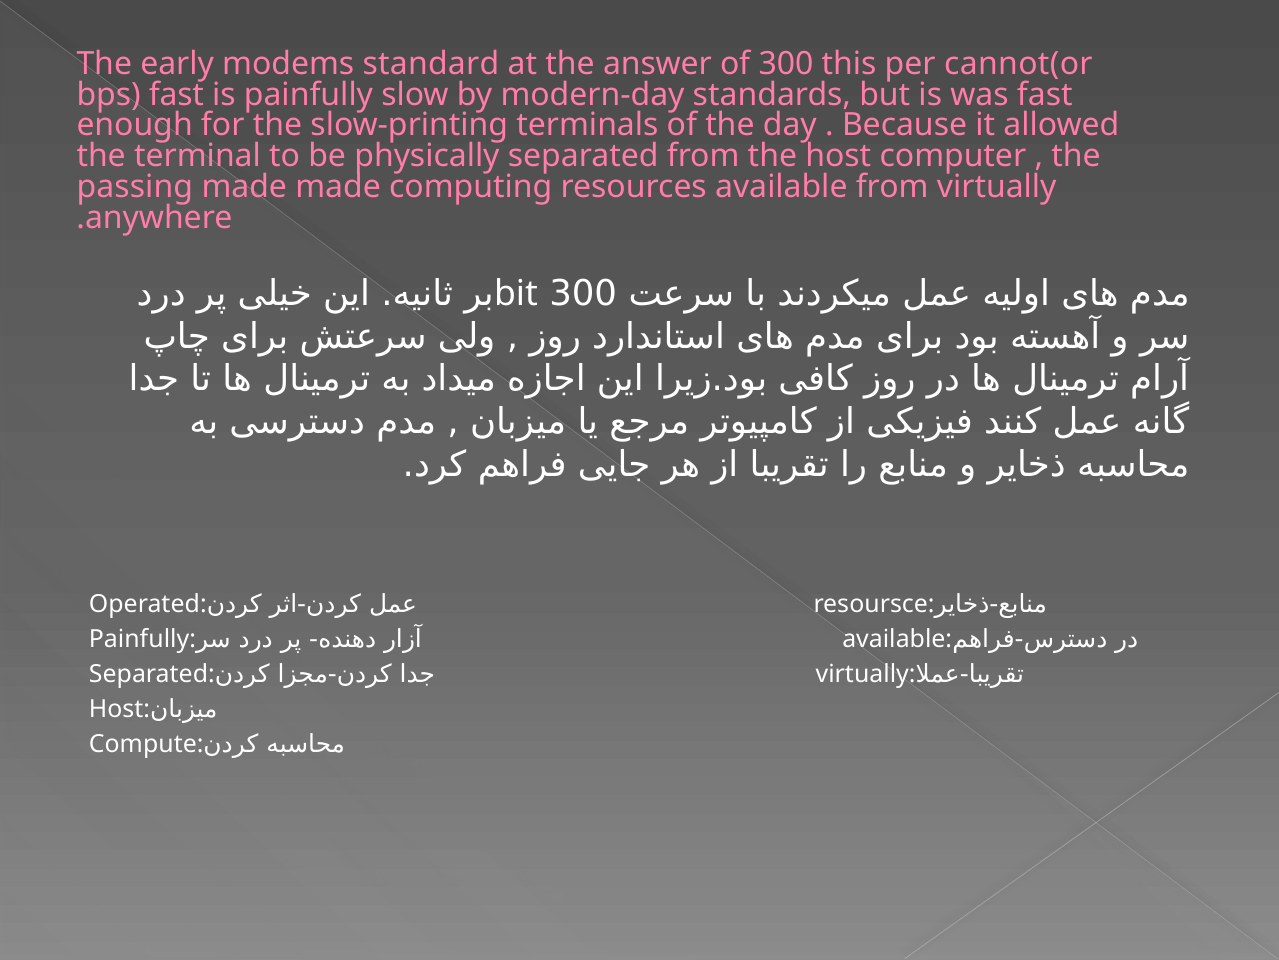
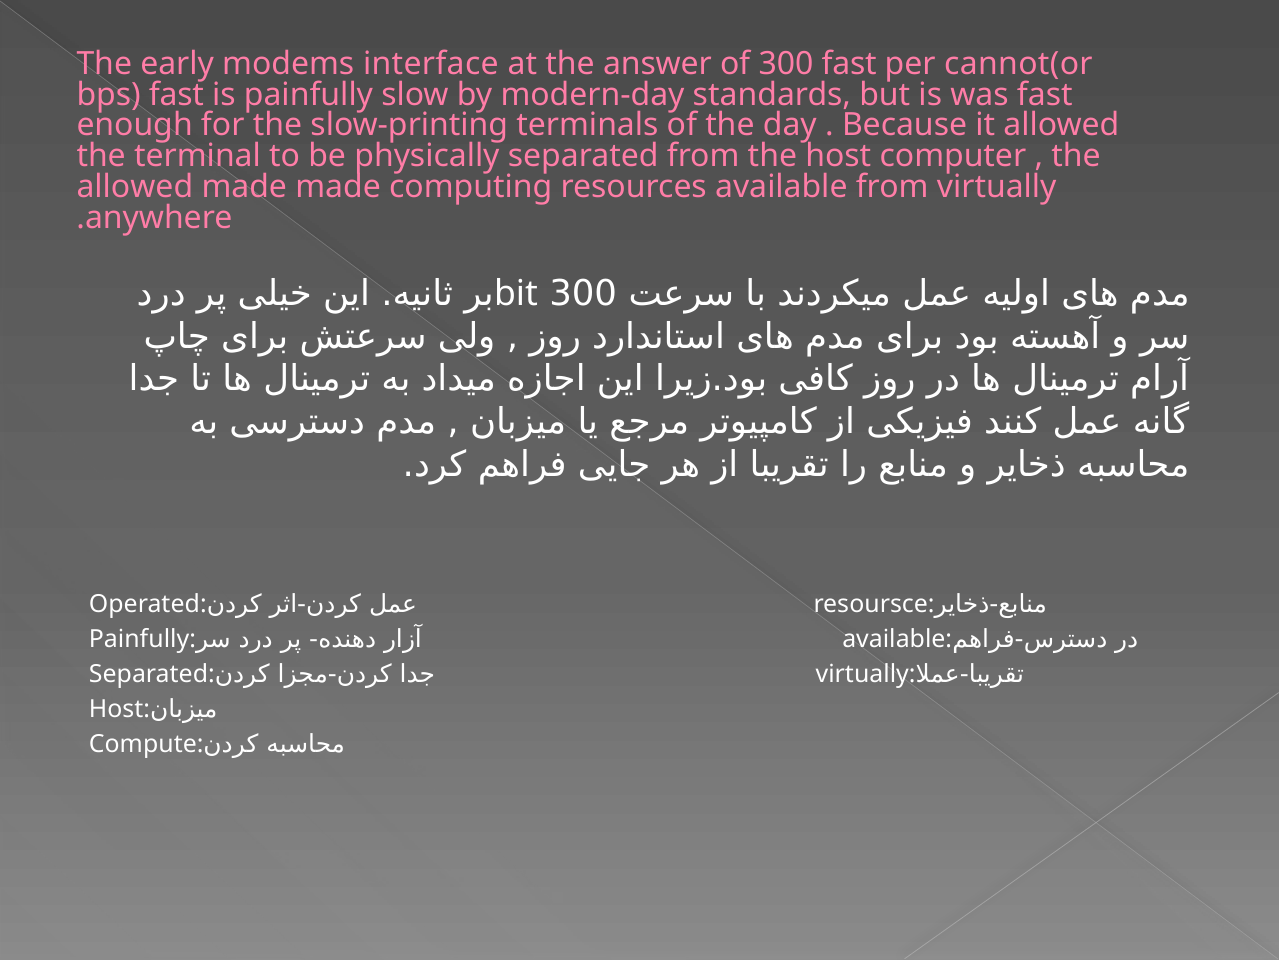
standard: standard -> interface
300 this: this -> fast
passing at (135, 187): passing -> allowed
